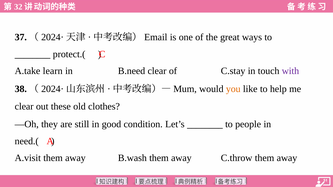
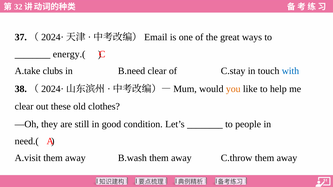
protect.(: protect.( -> energy.(
learn: learn -> clubs
with colour: purple -> blue
